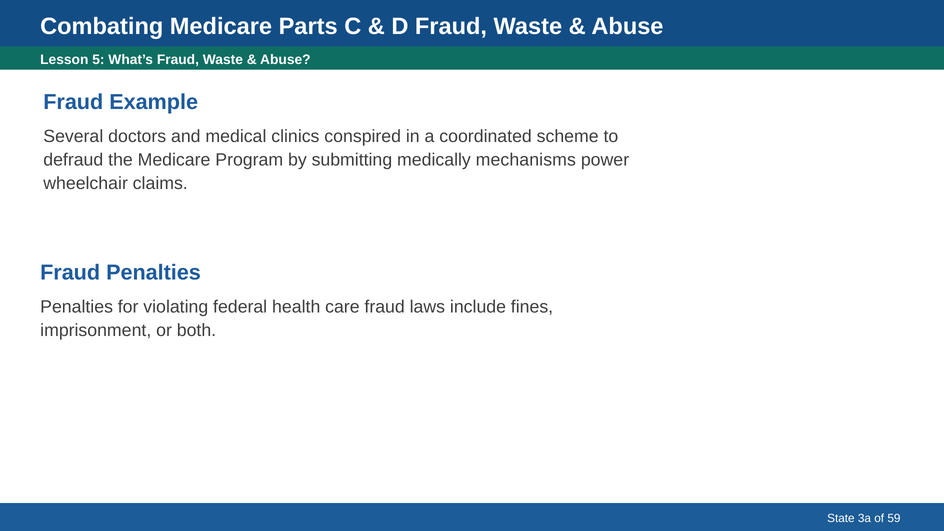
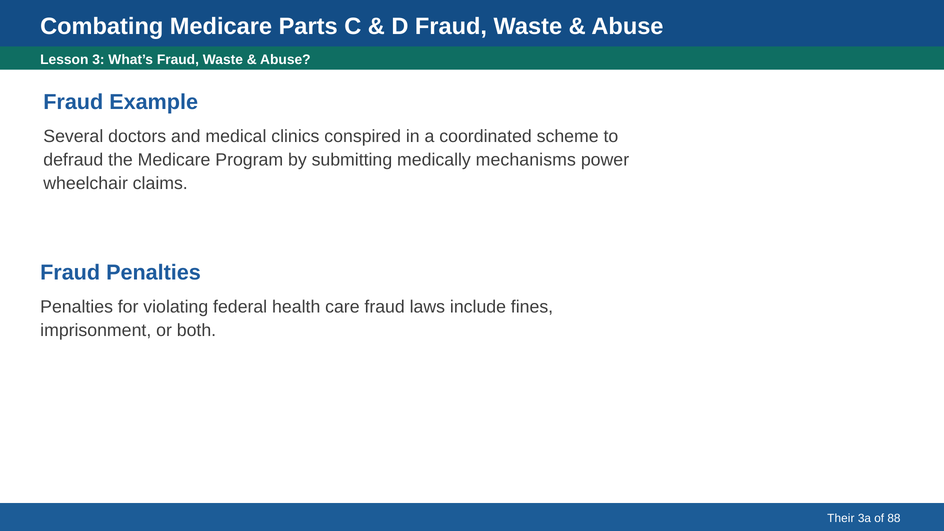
5: 5 -> 3
State: State -> Their
59: 59 -> 88
